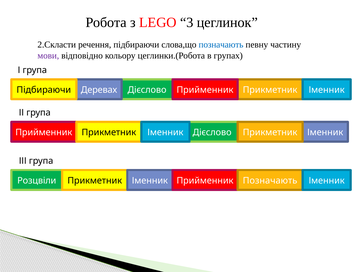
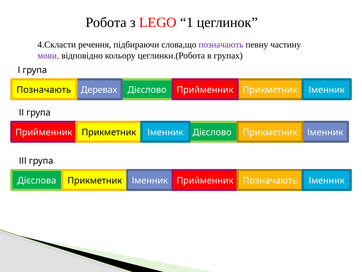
3: 3 -> 1
2.Скласти: 2.Скласти -> 4.Скласти
позначають at (221, 45) colour: blue -> purple
Підбираючи at (44, 90): Підбираючи -> Позначають
Розцвіли: Розцвіли -> Дієслова
